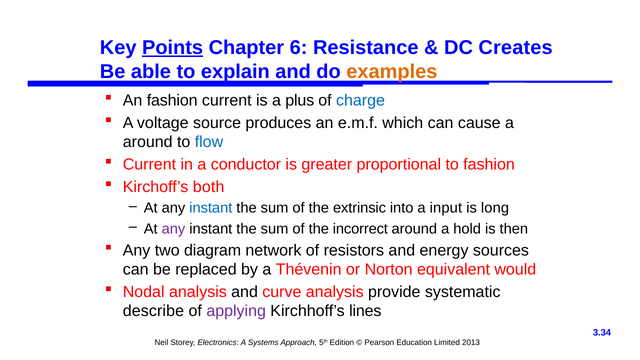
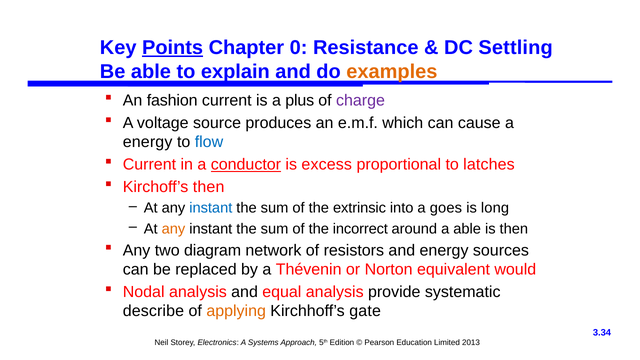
6: 6 -> 0
Creates: Creates -> Settling
charge colour: blue -> purple
around at (148, 142): around -> energy
conductor underline: none -> present
greater: greater -> excess
to fashion: fashion -> latches
Kirchoff’s both: both -> then
input: input -> goes
any at (173, 229) colour: purple -> orange
a hold: hold -> able
curve: curve -> equal
applying colour: purple -> orange
lines: lines -> gate
